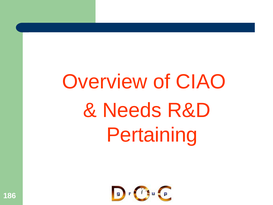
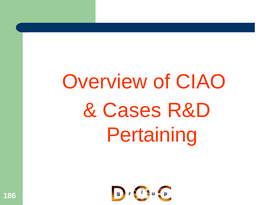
Needs: Needs -> Cases
